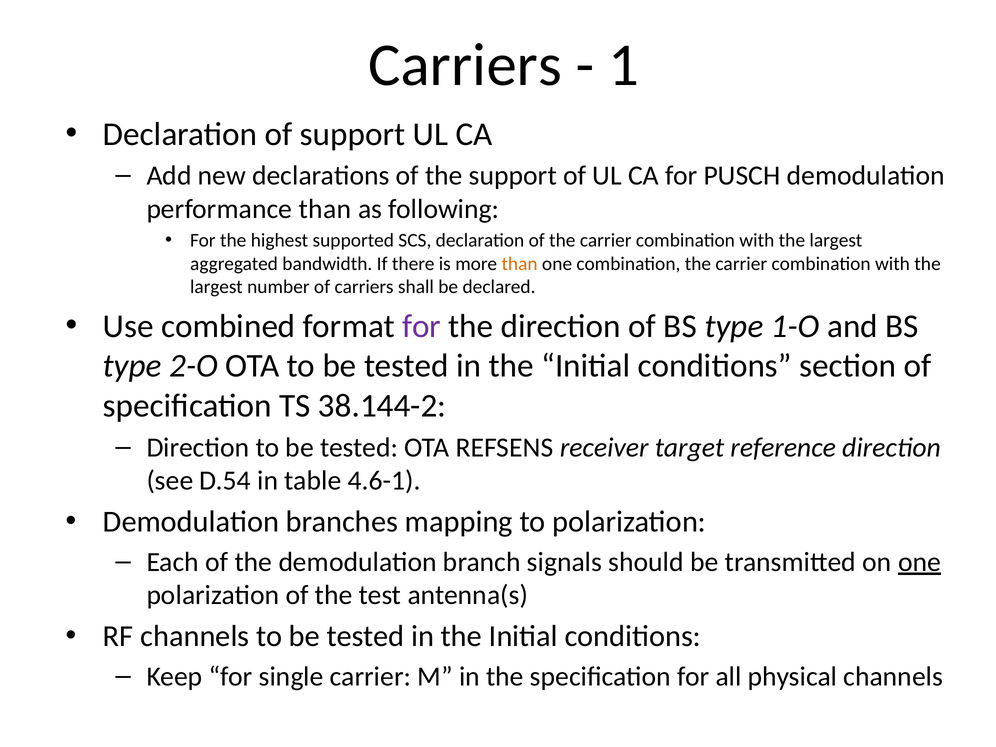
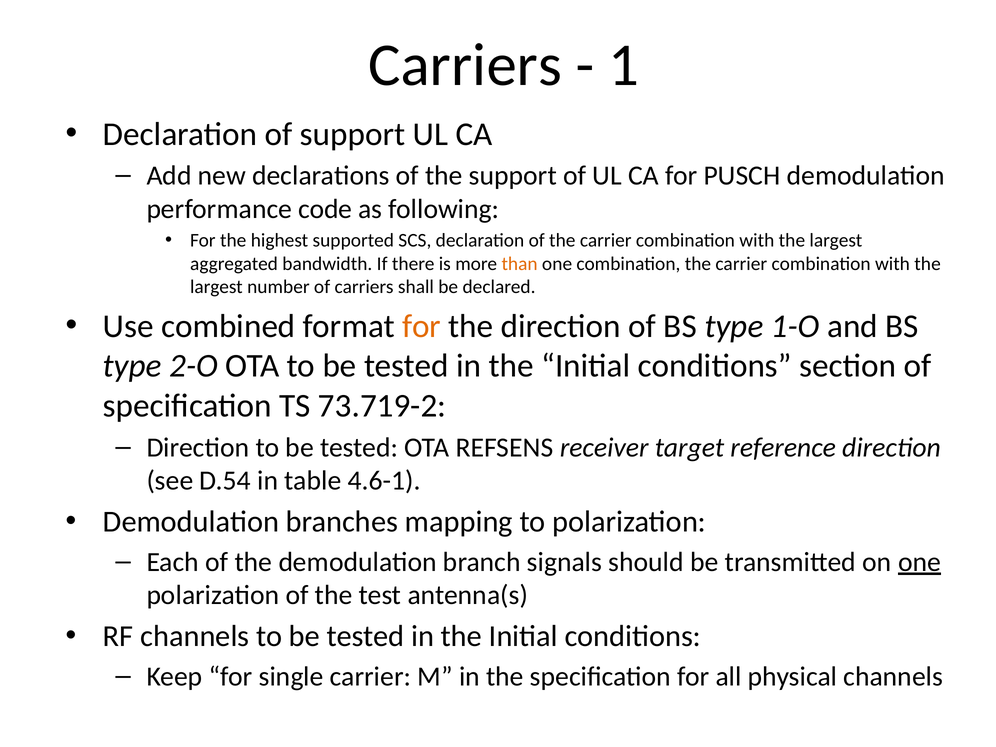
performance than: than -> code
for at (422, 326) colour: purple -> orange
38.144-2: 38.144-2 -> 73.719-2
